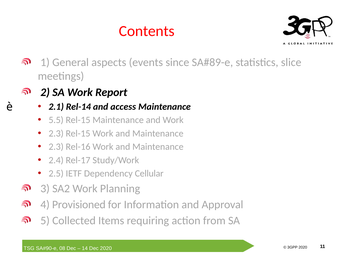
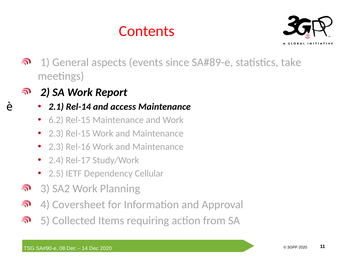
slice: slice -> take
5.5: 5.5 -> 6.2
Provisioned: Provisioned -> Coversheet
